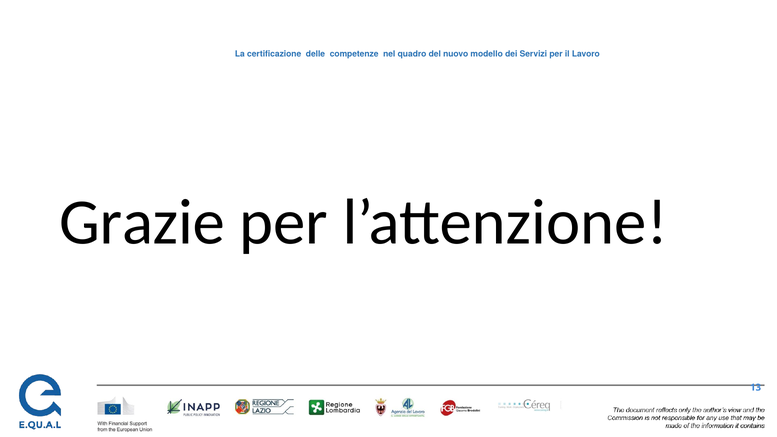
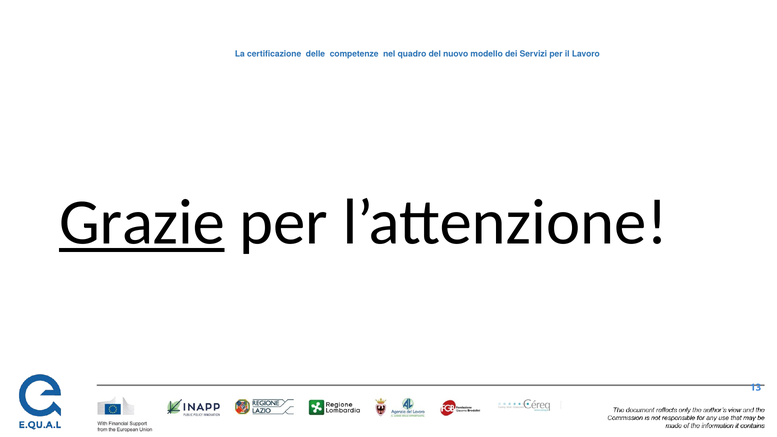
Grazie underline: none -> present
